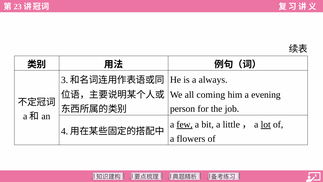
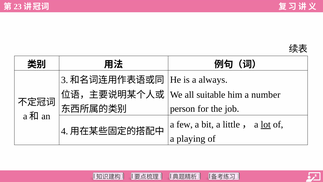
coming: coming -> suitable
evening: evening -> number
few underline: present -> none
flowers: flowers -> playing
